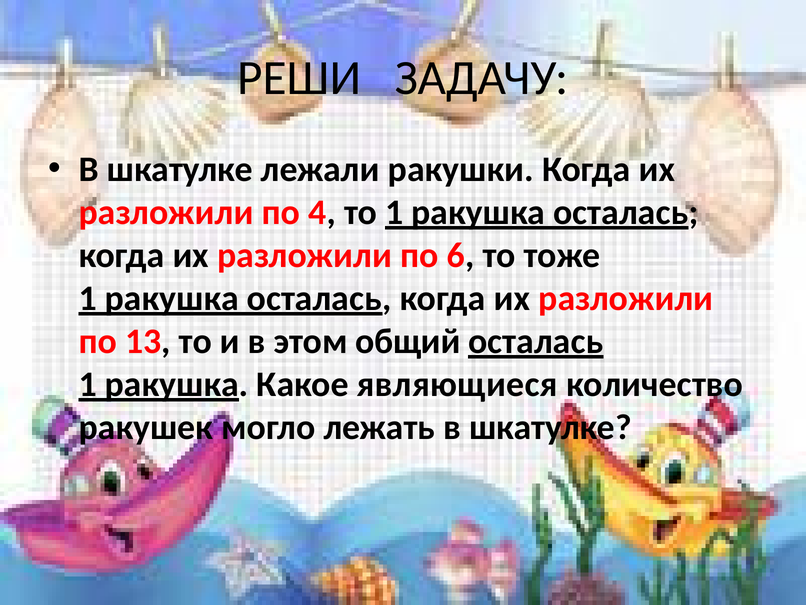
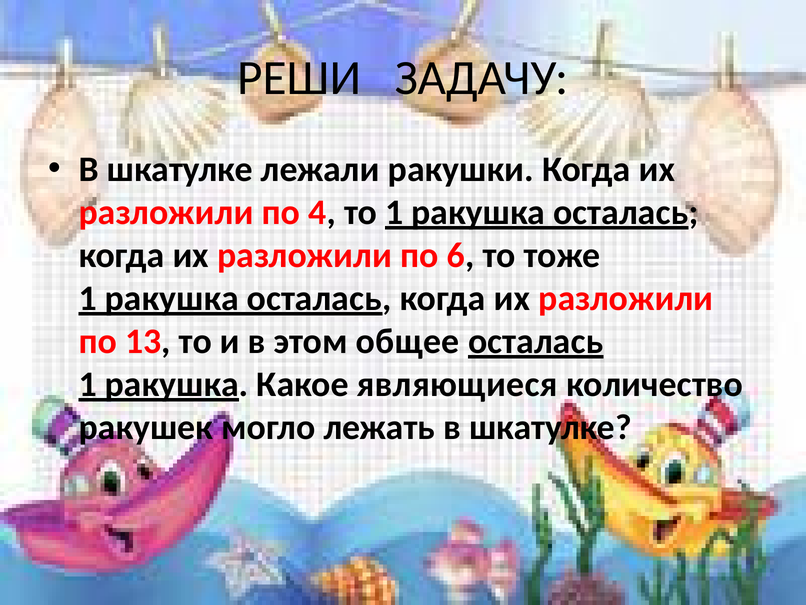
общий: общий -> общее
